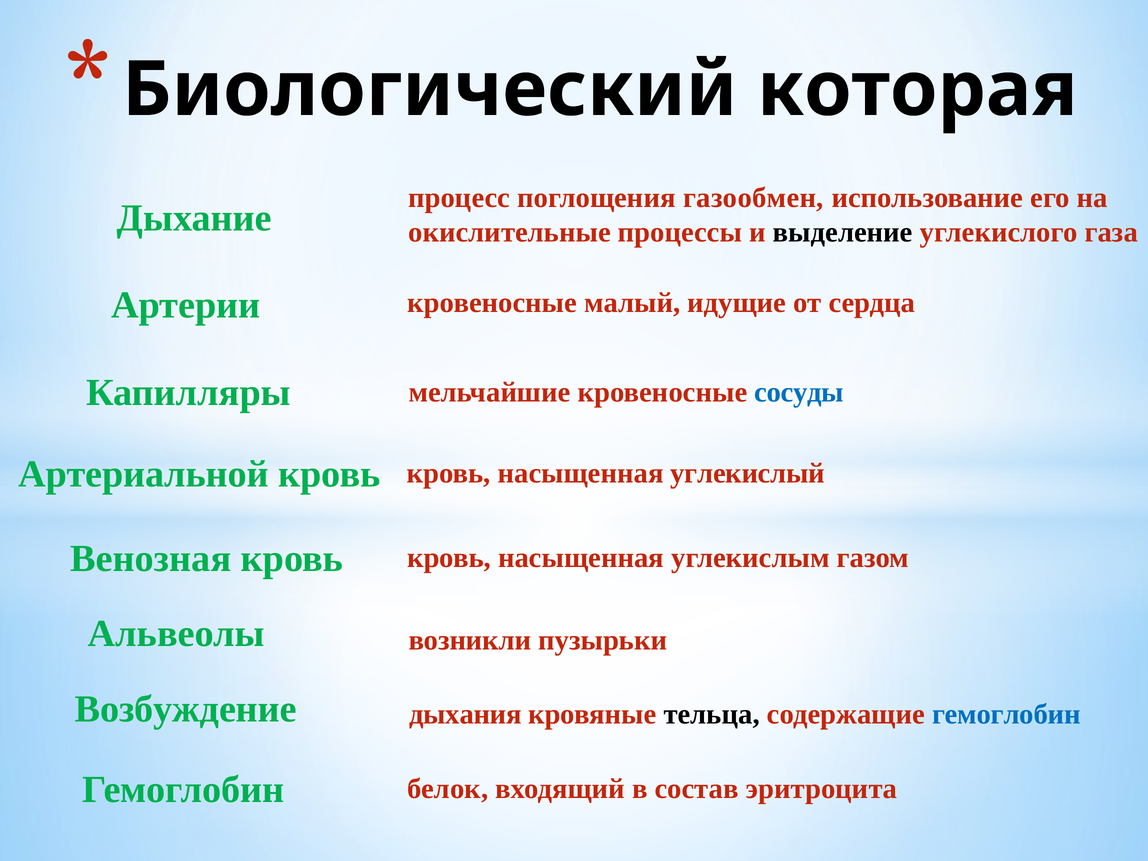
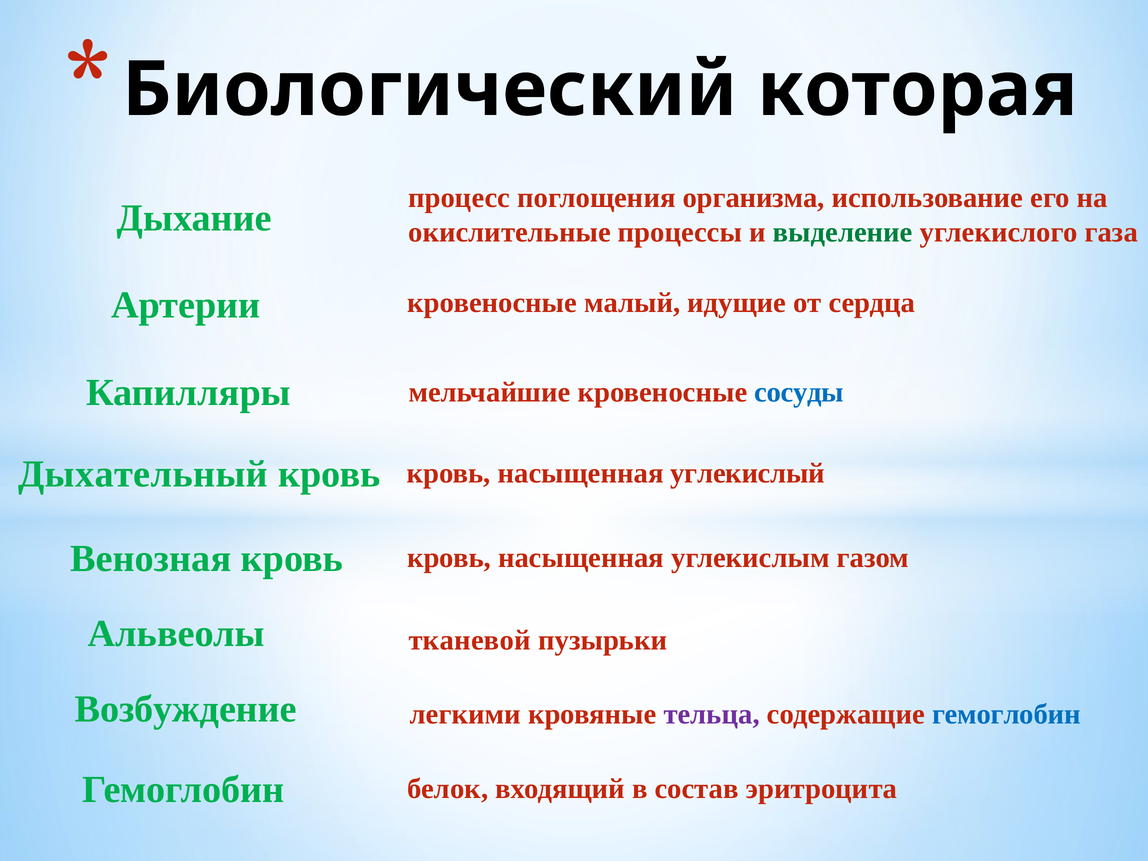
газообмен: газообмен -> организма
выделение colour: black -> green
Артериальной: Артериальной -> Дыхательный
возникли: возникли -> тканевой
дыхания: дыхания -> легкими
тельца colour: black -> purple
